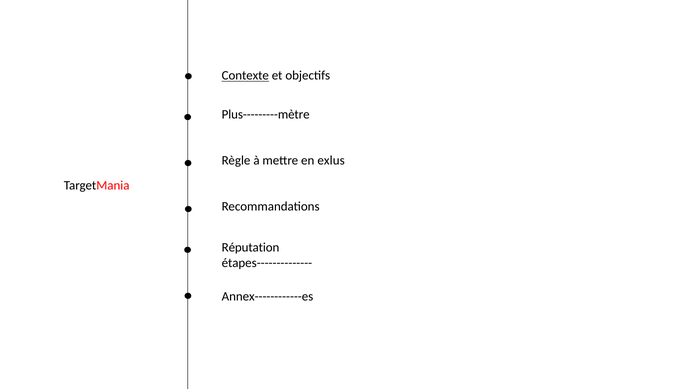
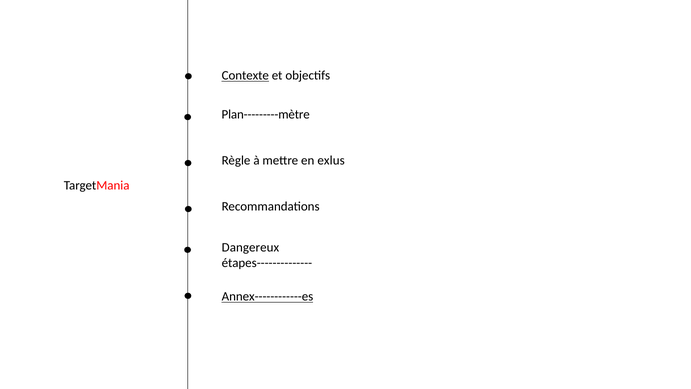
Plus---------mètre: Plus---------mètre -> Plan---------mètre
Réputation: Réputation -> Dangereux
Annex------------es underline: none -> present
